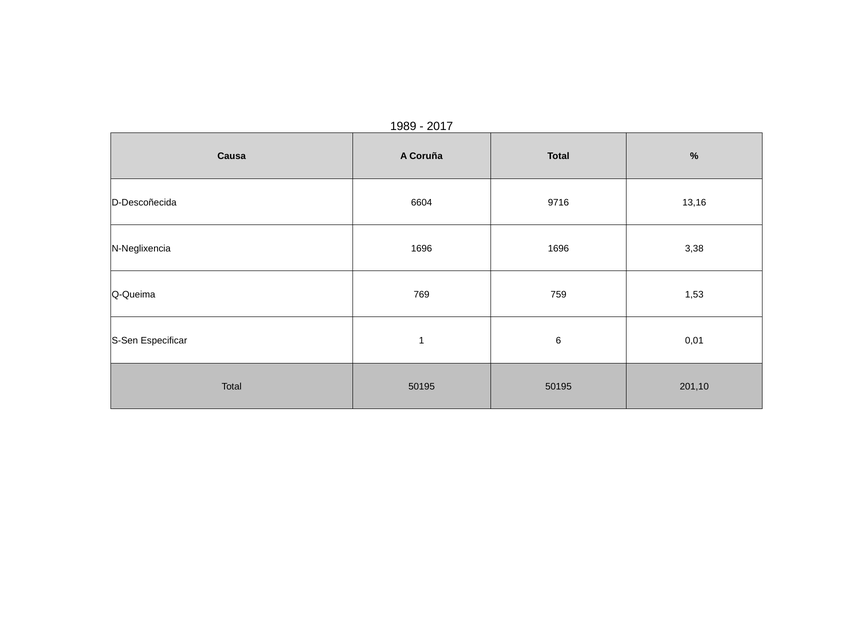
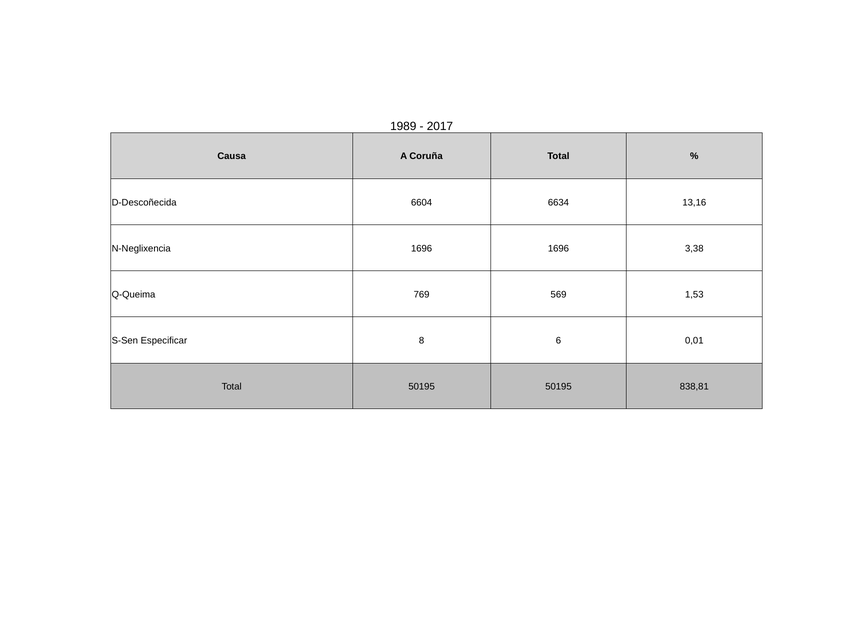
9716: 9716 -> 6634
759: 759 -> 569
1: 1 -> 8
201,10: 201,10 -> 838,81
